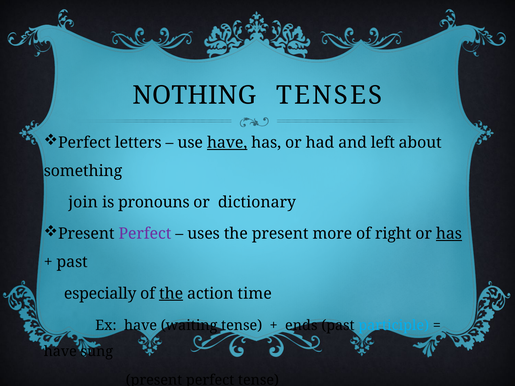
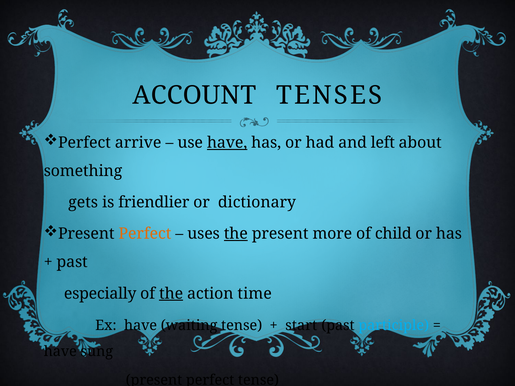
NOTHING: NOTHING -> ACCOUNT
letters: letters -> arrive
join: join -> gets
pronouns: pronouns -> friendlier
Perfect at (145, 234) colour: purple -> orange
the at (236, 234) underline: none -> present
right: right -> child
has at (449, 234) underline: present -> none
ends: ends -> start
